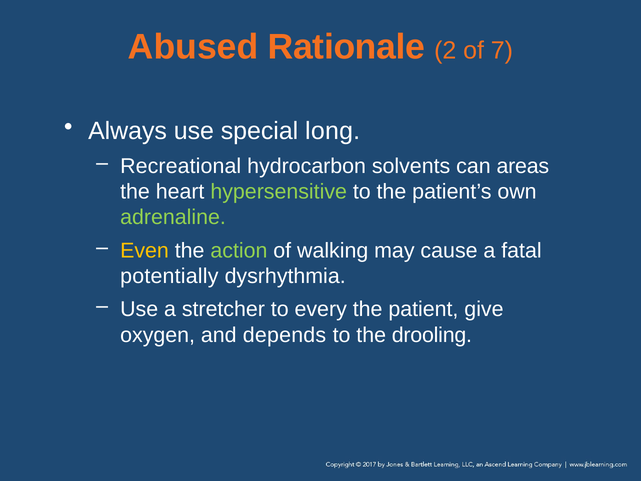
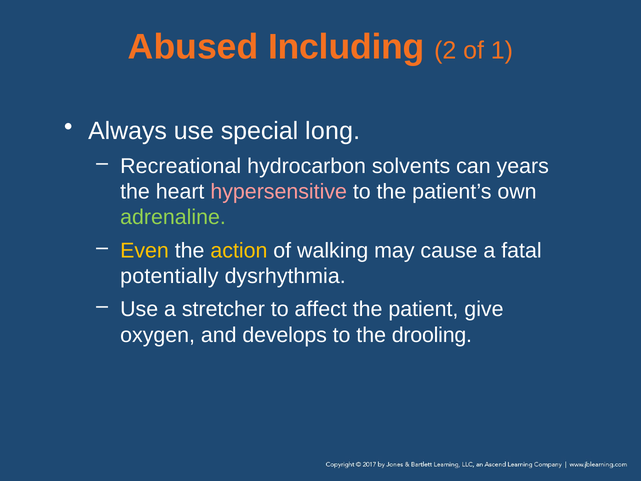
Rationale: Rationale -> Including
7: 7 -> 1
areas: areas -> years
hypersensitive colour: light green -> pink
action colour: light green -> yellow
every: every -> affect
depends: depends -> develops
